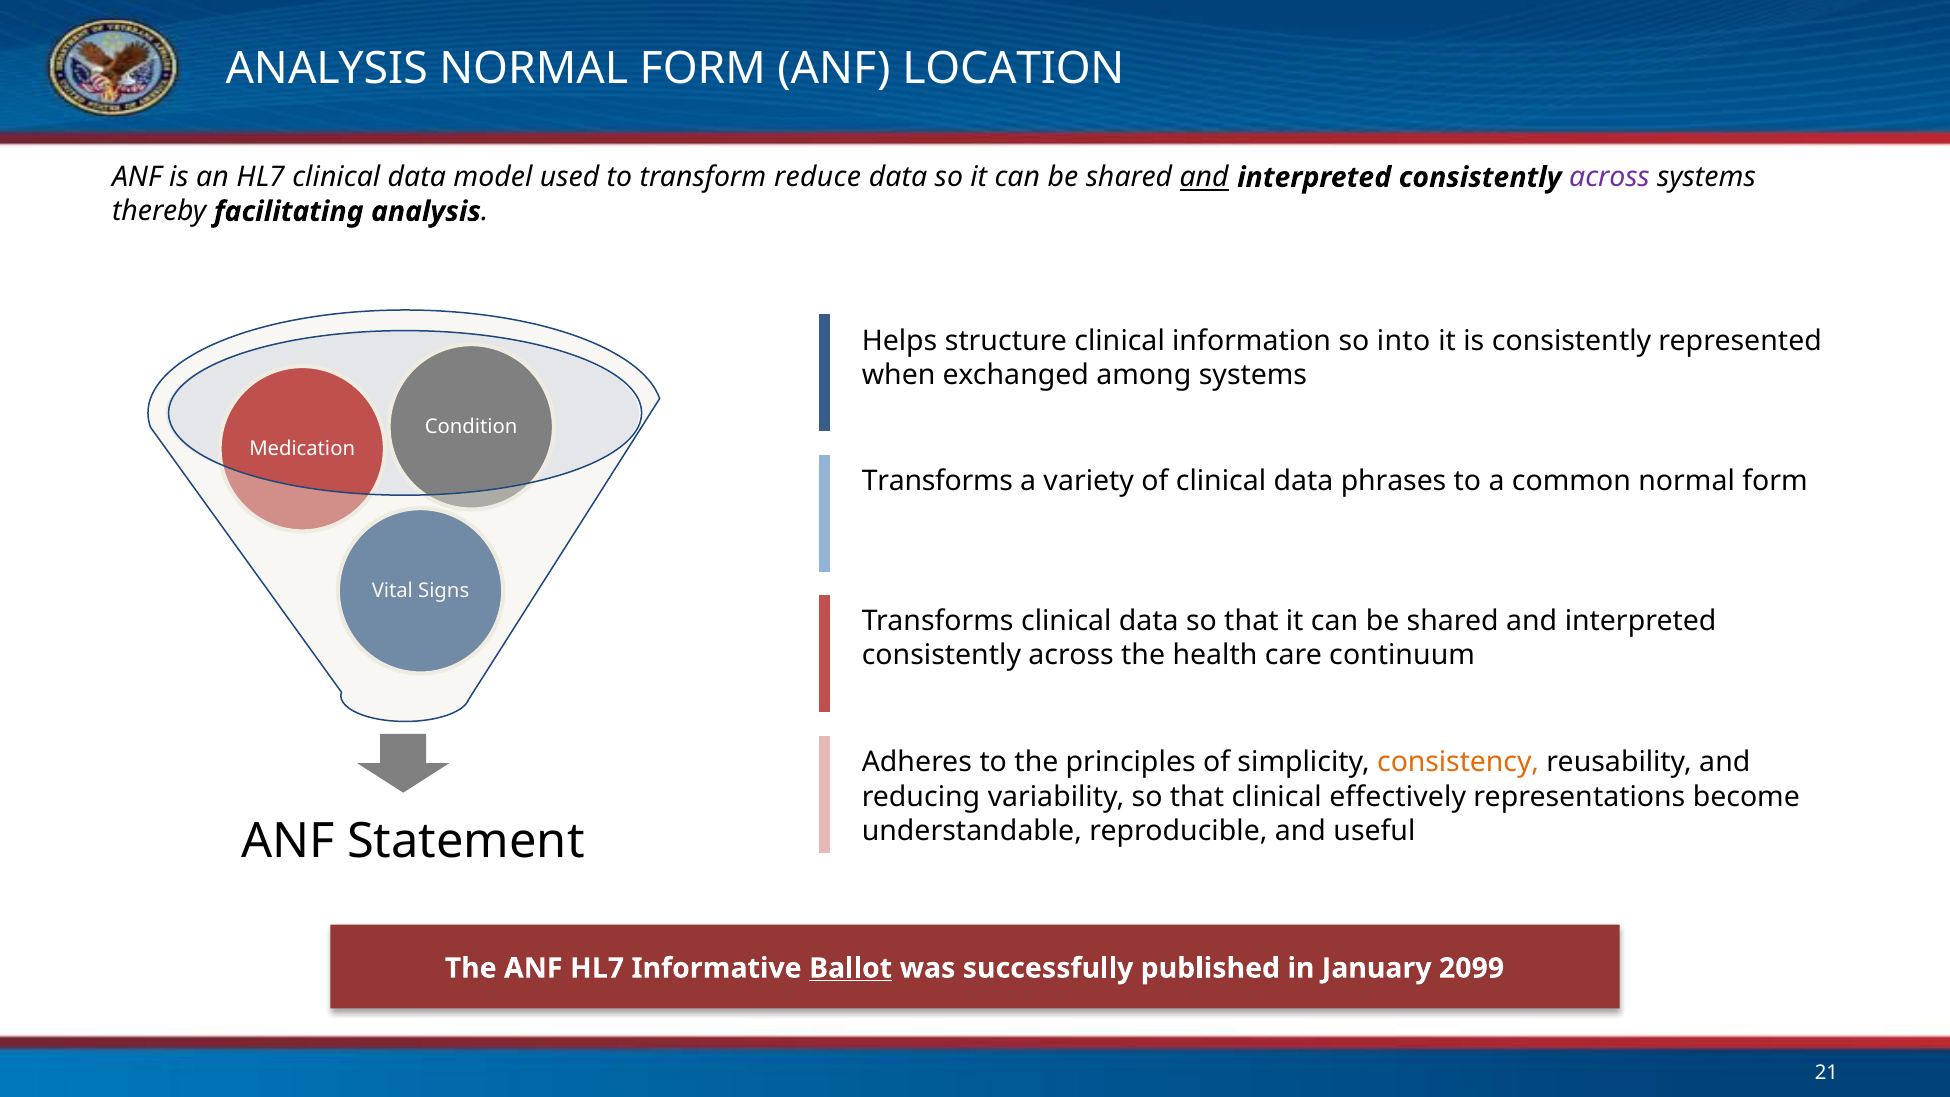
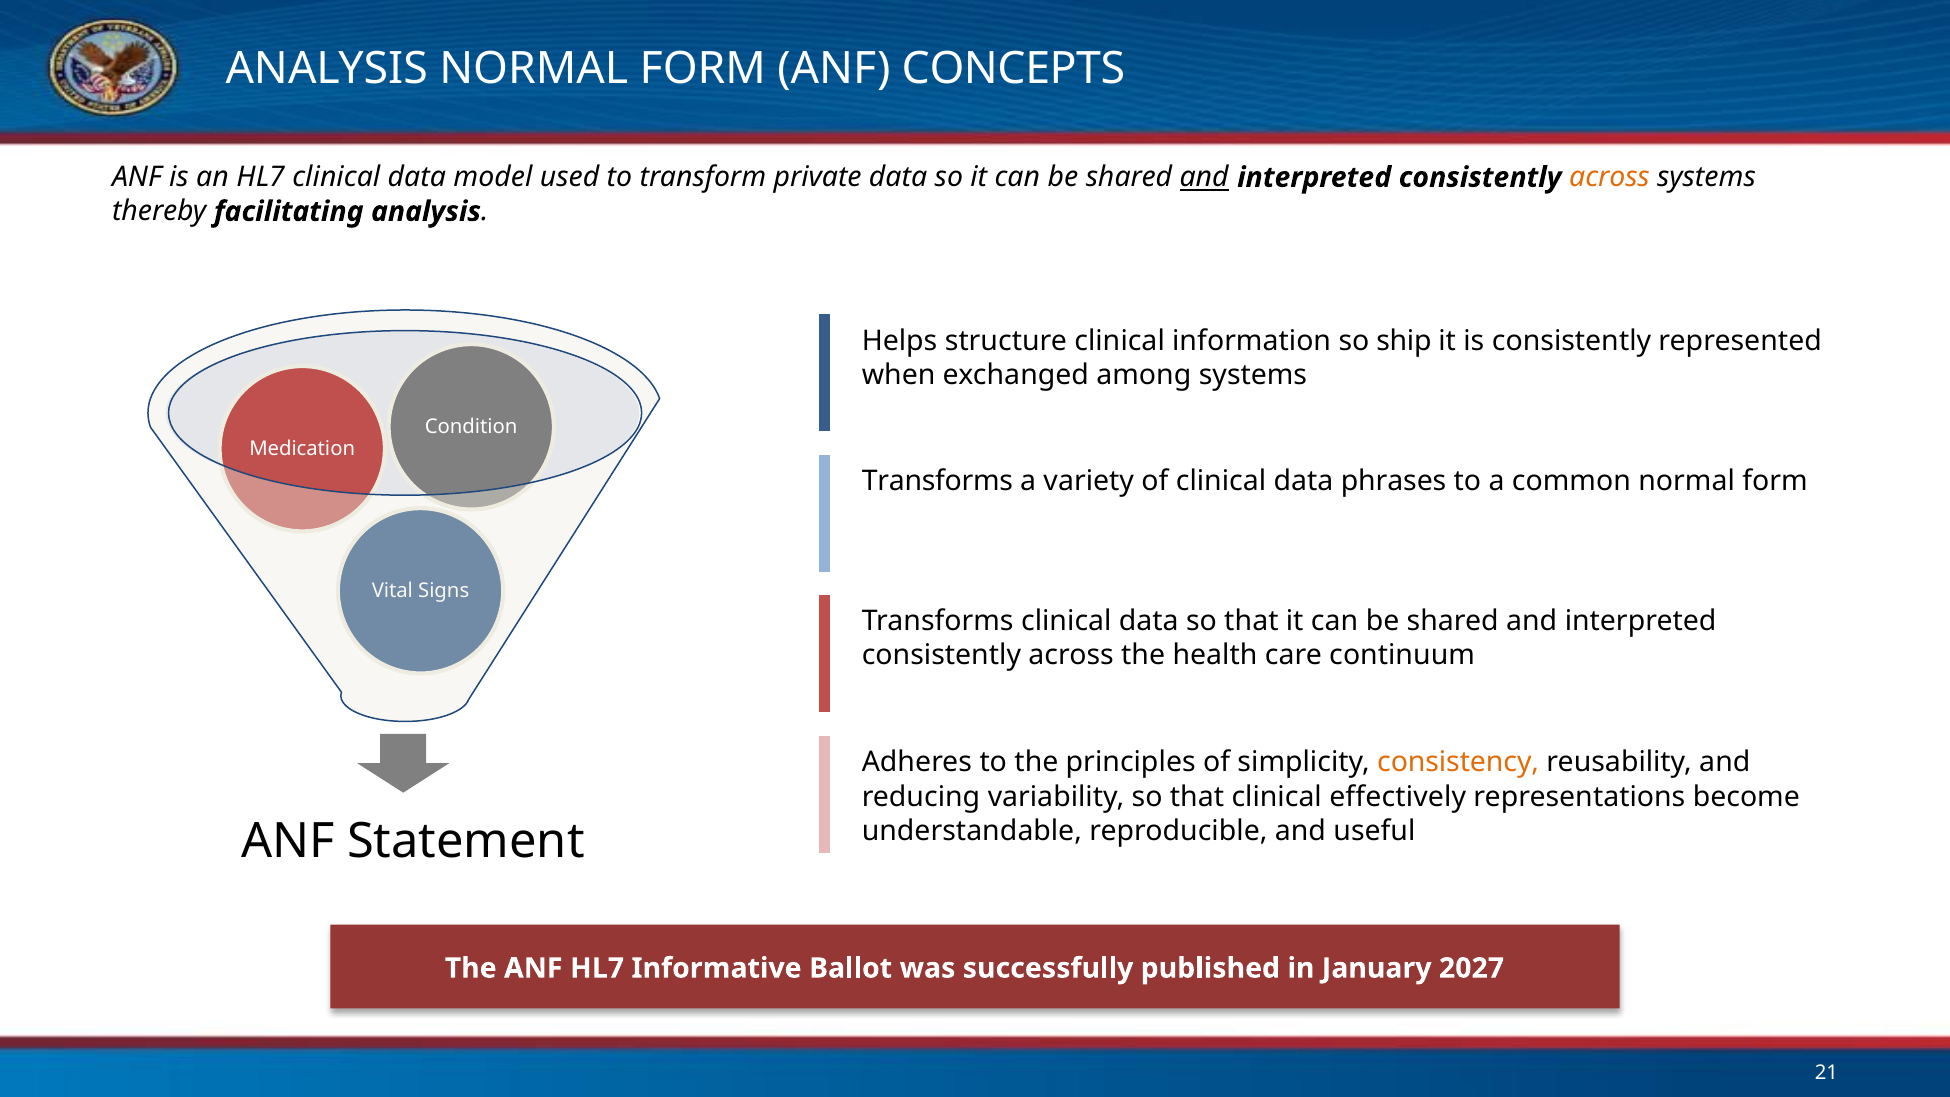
LOCATION: LOCATION -> CONCEPTS
reduce: reduce -> private
across at (1610, 177) colour: purple -> orange
into: into -> ship
Ballot underline: present -> none
2099: 2099 -> 2027
